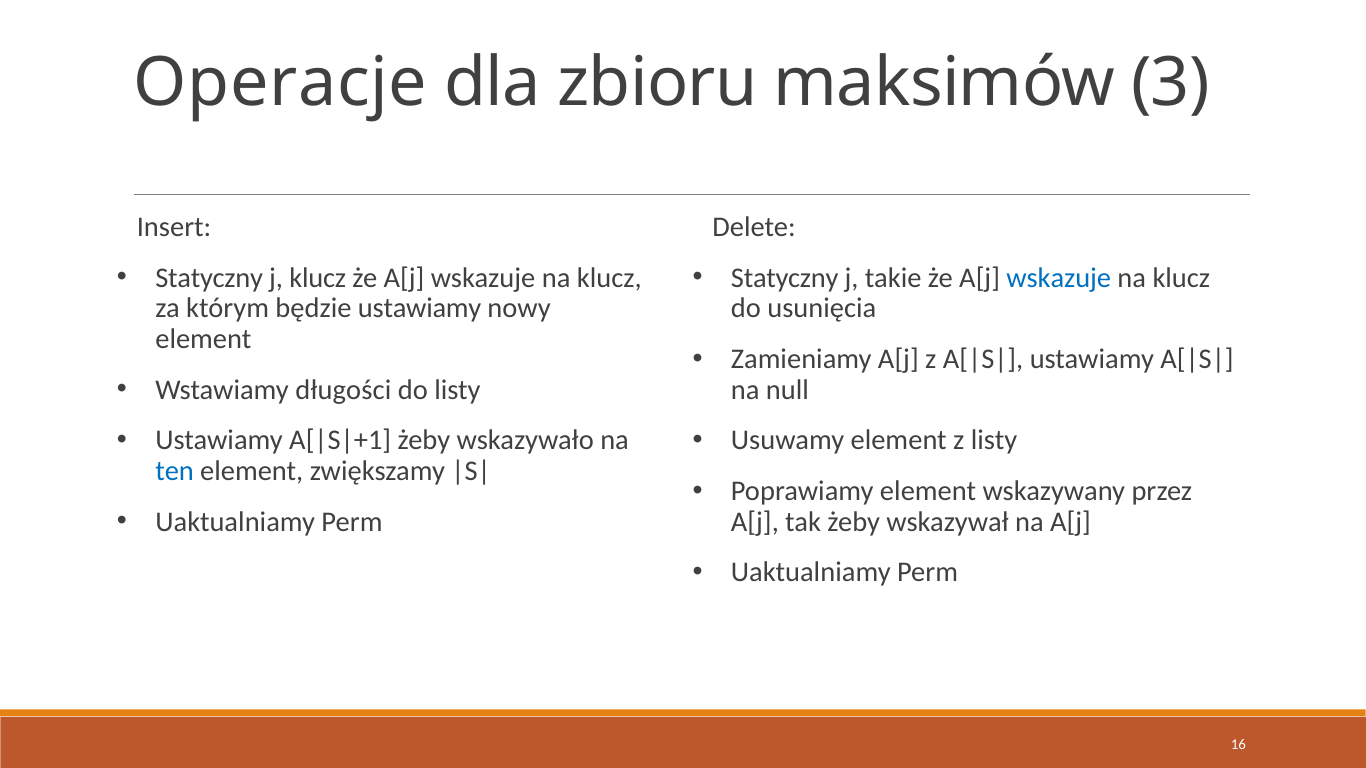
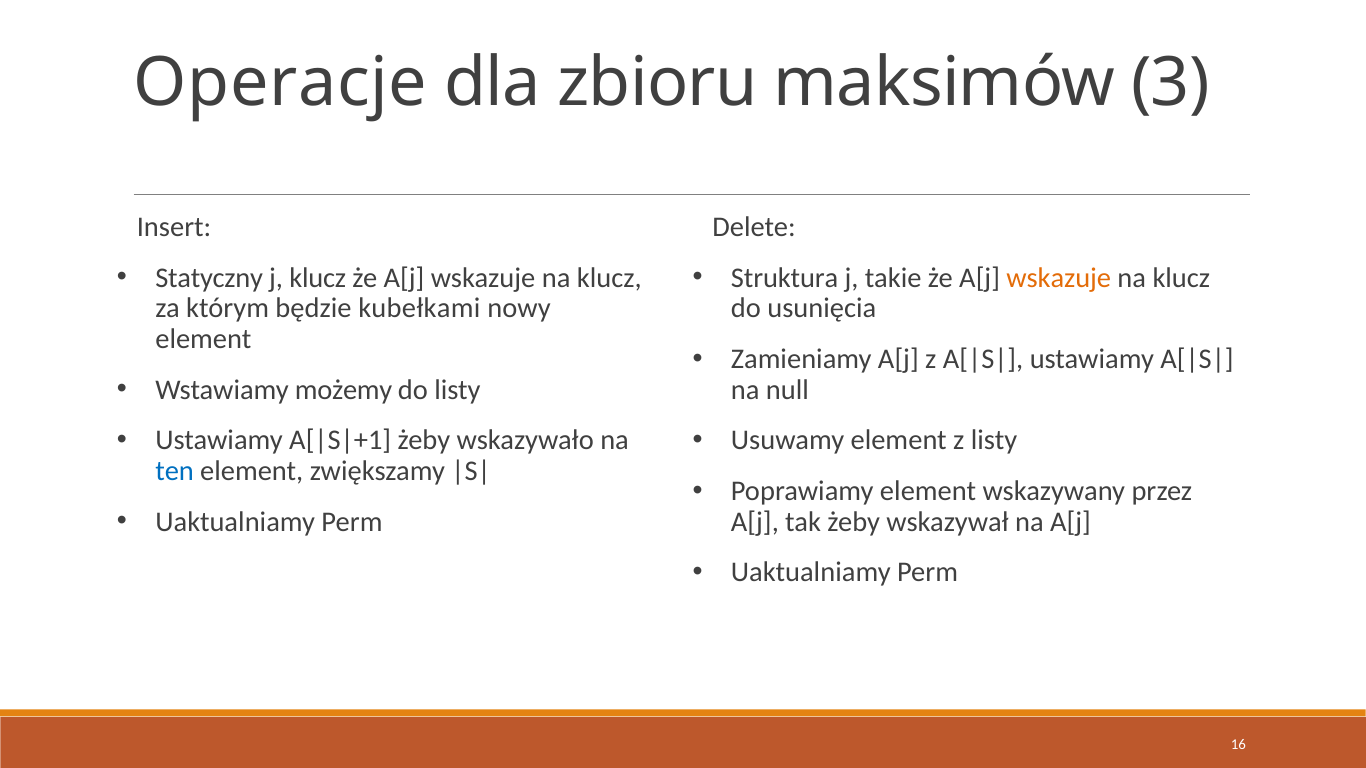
Statyczny at (785, 278): Statyczny -> Struktura
wskazuje at (1059, 278) colour: blue -> orange
będzie ustawiamy: ustawiamy -> kubełkami
długości: długości -> możemy
